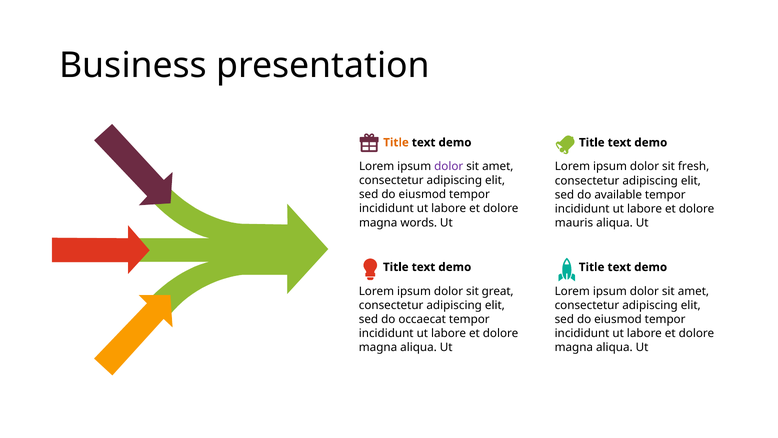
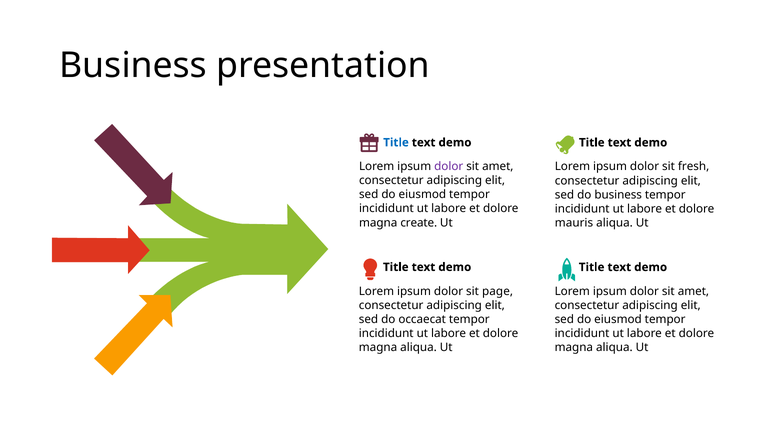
Title at (396, 142) colour: orange -> blue
do available: available -> business
words: words -> create
great: great -> page
